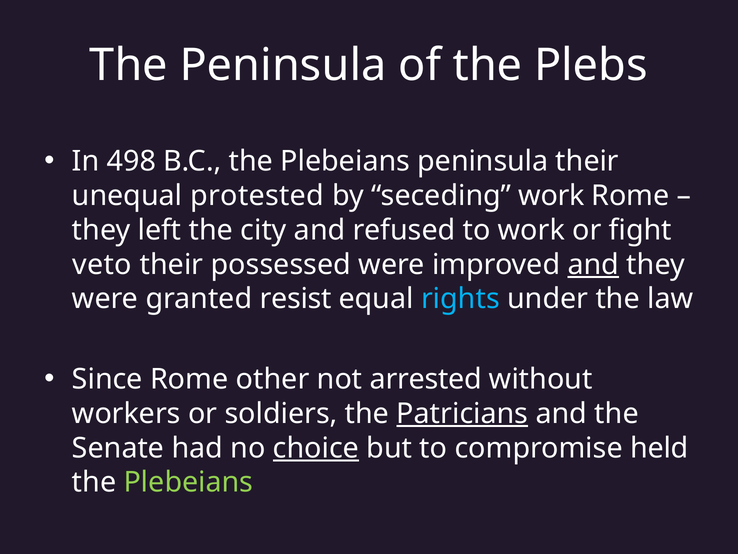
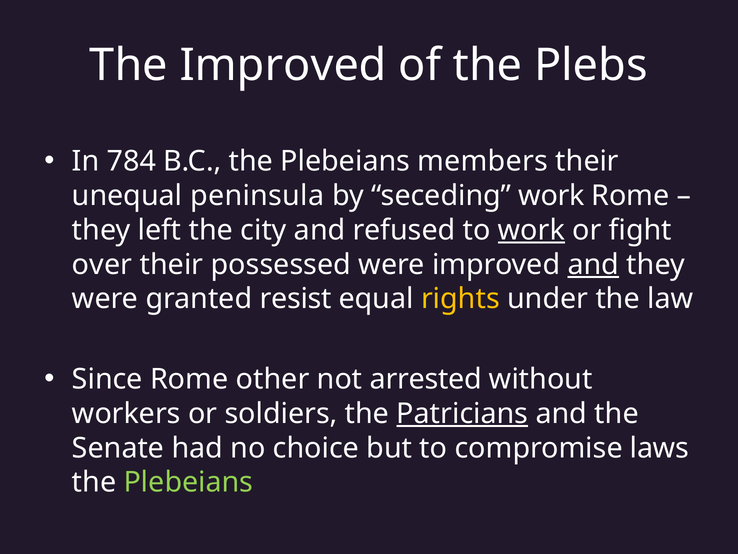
The Peninsula: Peninsula -> Improved
498: 498 -> 784
Plebeians peninsula: peninsula -> members
protested: protested -> peninsula
work at (531, 230) underline: none -> present
veto: veto -> over
rights colour: light blue -> yellow
choice underline: present -> none
held: held -> laws
